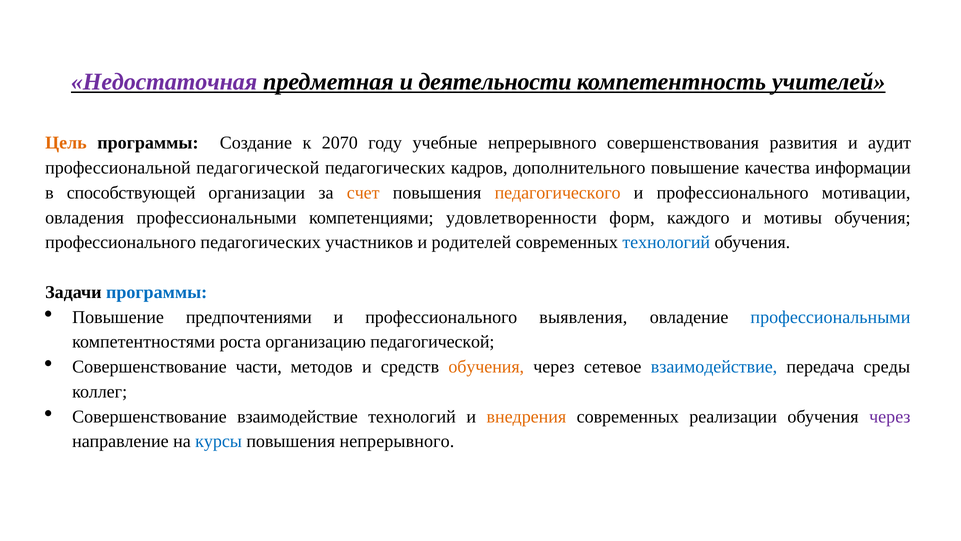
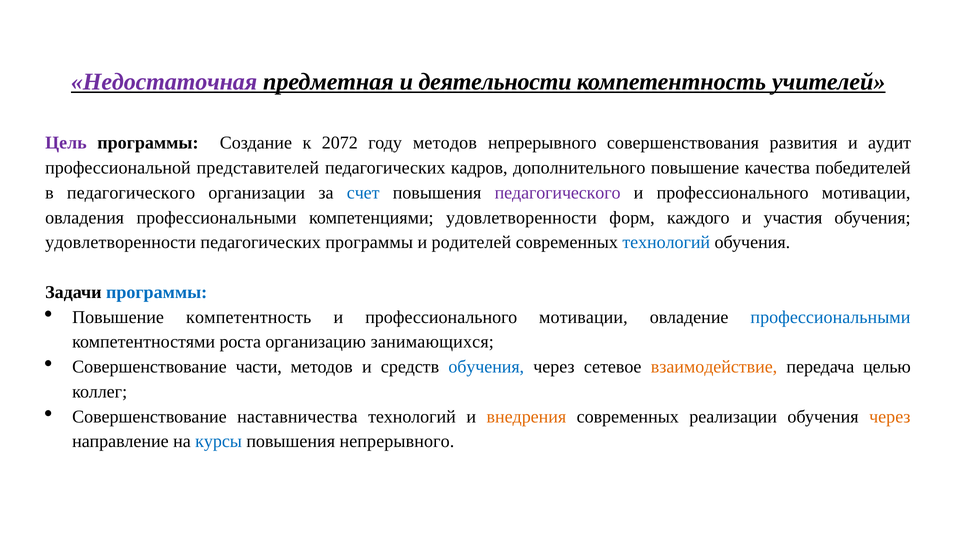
Цель colour: orange -> purple
2070: 2070 -> 2072
году учебные: учебные -> методов
профессиональной педагогической: педагогической -> представителей
информации: информации -> победителей
в способствующей: способствующей -> педагогического
счет colour: orange -> blue
педагогического at (558, 193) colour: orange -> purple
мотивы: мотивы -> участия
профессионального at (121, 242): профессионального -> удовлетворенности
педагогических участников: участников -> программы
Повышение предпочтениями: предпочтениями -> компетентность
выявления at (583, 317): выявления -> мотивации
организацию педагогической: педагогической -> занимающихся
обучения at (486, 367) colour: orange -> blue
взаимодействие at (714, 367) colour: blue -> orange
среды: среды -> целью
Совершенствование взаимодействие: взаимодействие -> наставничества
через at (890, 416) colour: purple -> orange
